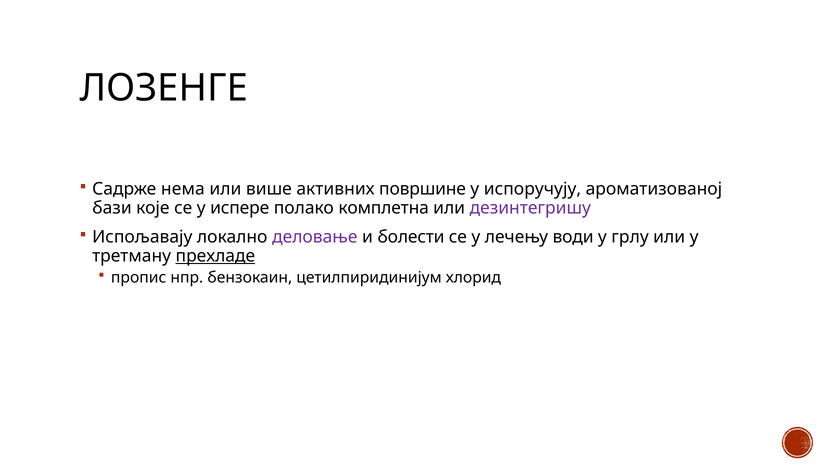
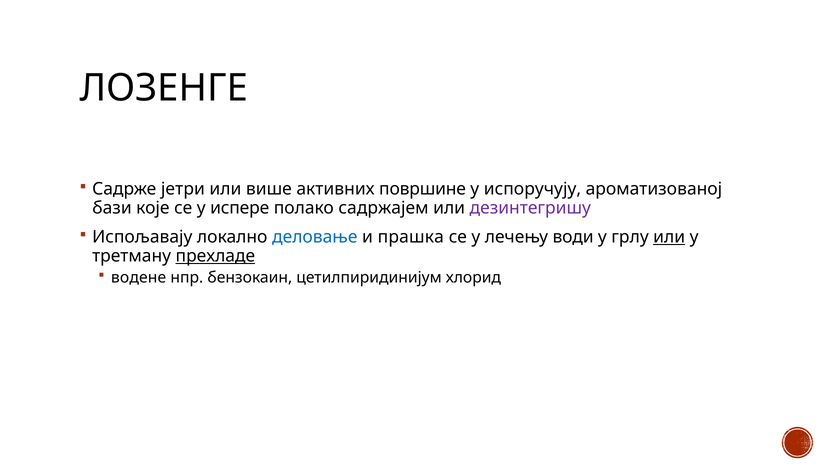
нема: нема -> јетри
комплетна: комплетна -> садржајем
деловање colour: purple -> blue
болести: болести -> прашка
или at (669, 237) underline: none -> present
пропис: пропис -> водене
